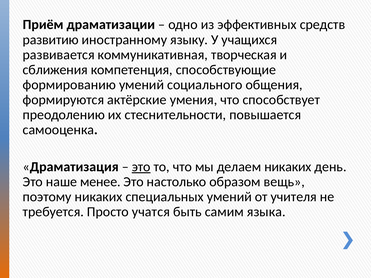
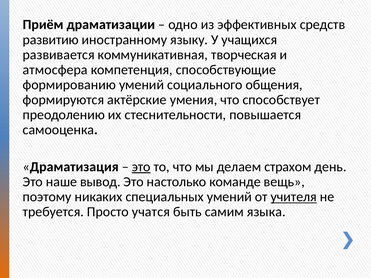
сближения: сближения -> атмосфера
делаем никаких: никаких -> страхом
менее: менее -> вывод
образом: образом -> команде
учителя underline: none -> present
